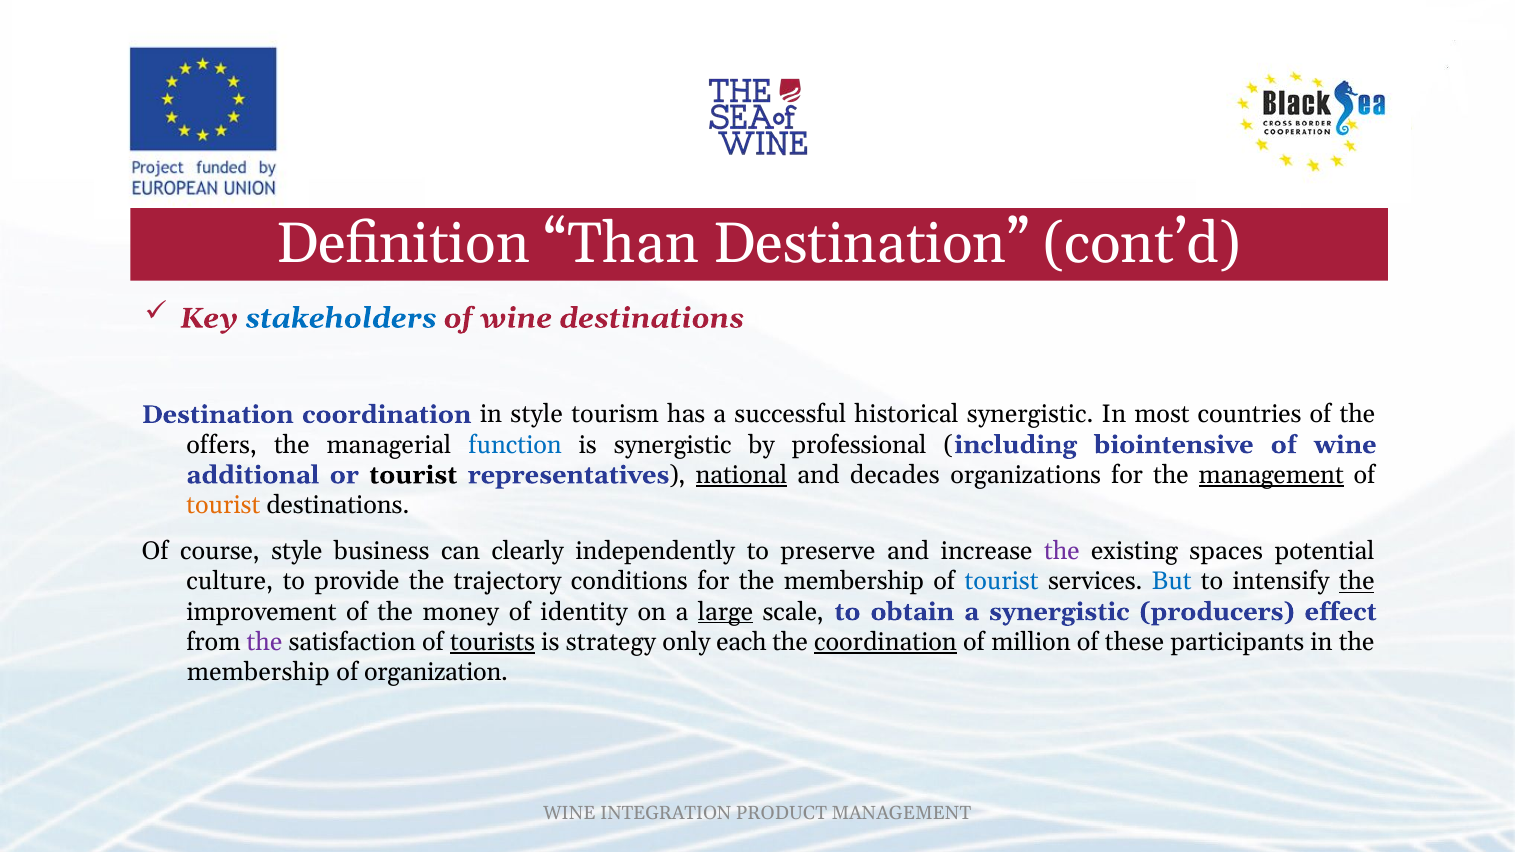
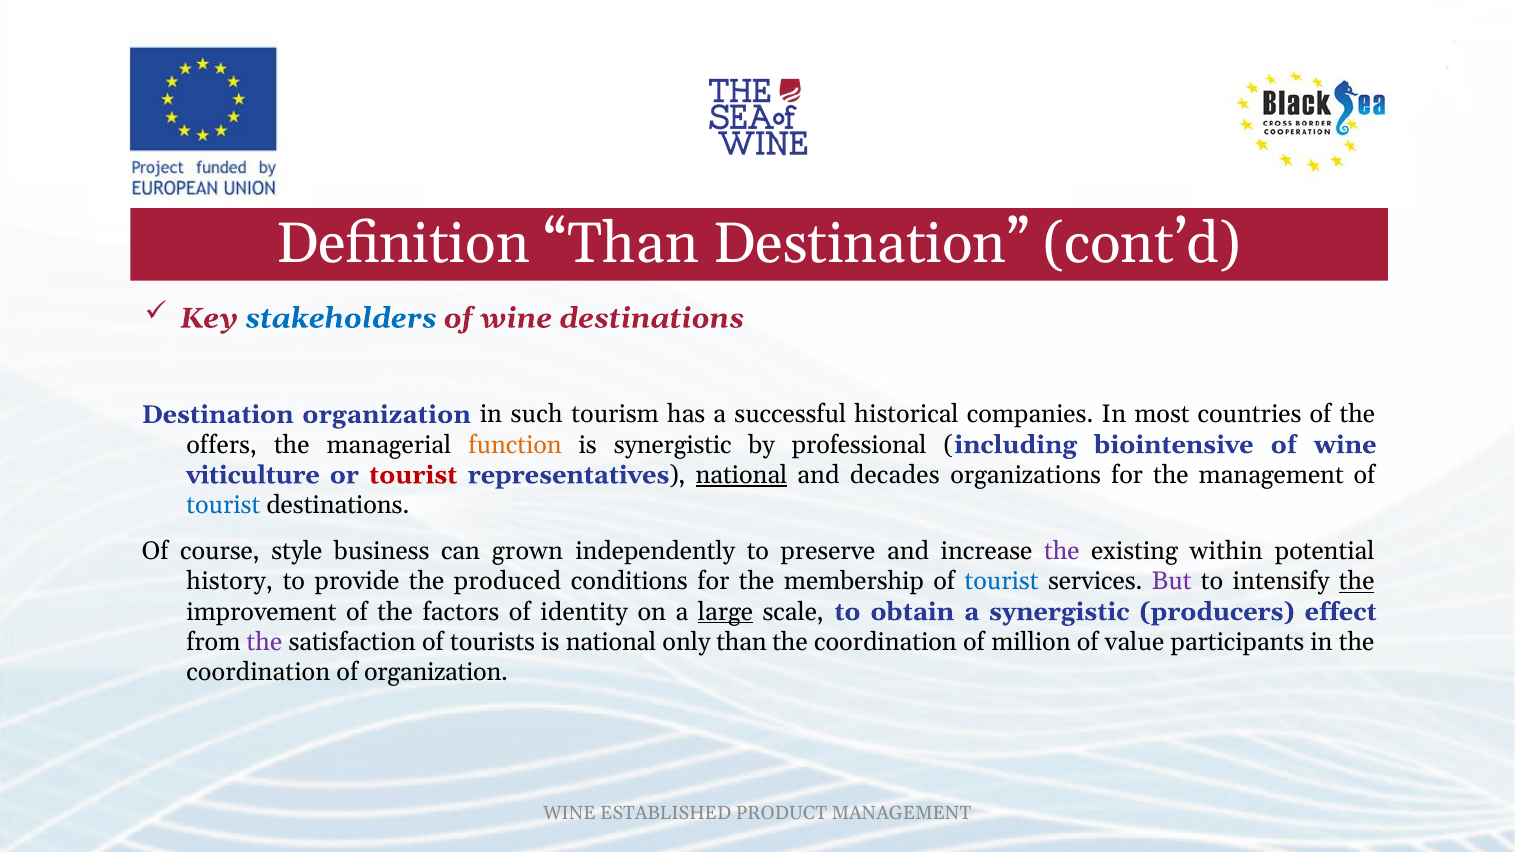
Destination coordination: coordination -> organization
in style: style -> such
historical synergistic: synergistic -> companies
function colour: blue -> orange
additional: additional -> viticulture
tourist at (413, 475) colour: black -> red
management at (1271, 475) underline: present -> none
tourist at (223, 505) colour: orange -> blue
clearly: clearly -> grown
spaces: spaces -> within
culture: culture -> history
trajectory: trajectory -> produced
But colour: blue -> purple
money: money -> factors
tourists underline: present -> none
is strategy: strategy -> national
only each: each -> than
coordination at (885, 642) underline: present -> none
these: these -> value
membership at (258, 672): membership -> coordination
INTEGRATION: INTEGRATION -> ESTABLISHED
